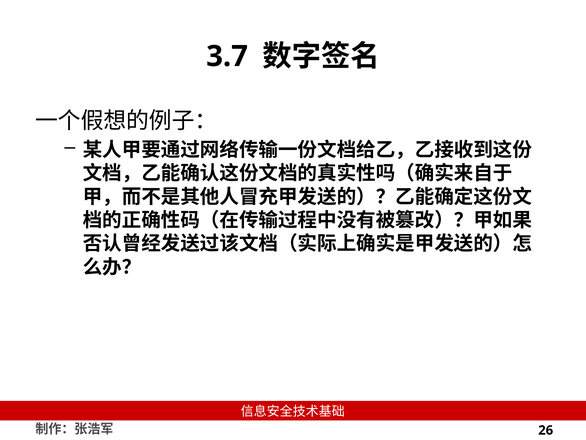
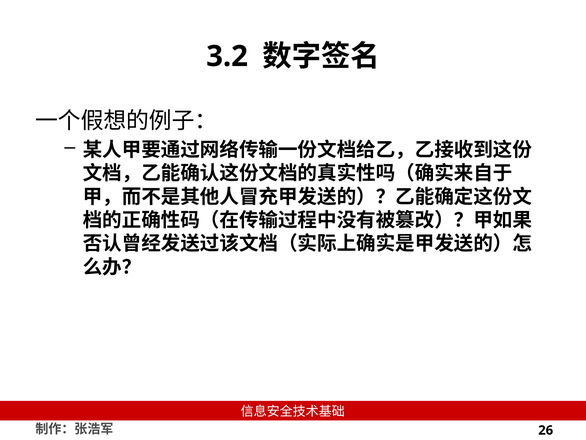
3.7: 3.7 -> 3.2
